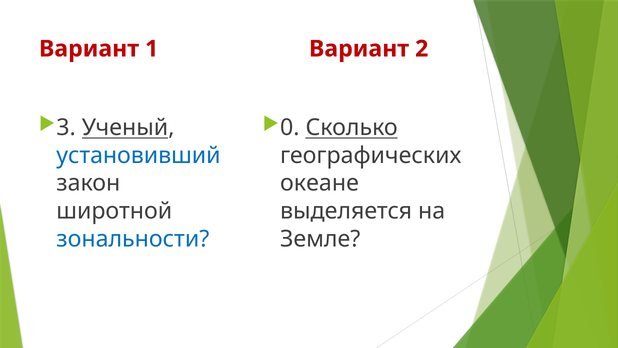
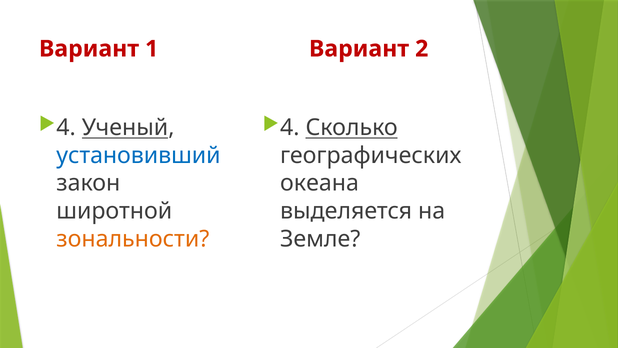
3 at (66, 127): 3 -> 4
0 at (290, 127): 0 -> 4
океане: океане -> океана
зональности colour: blue -> orange
